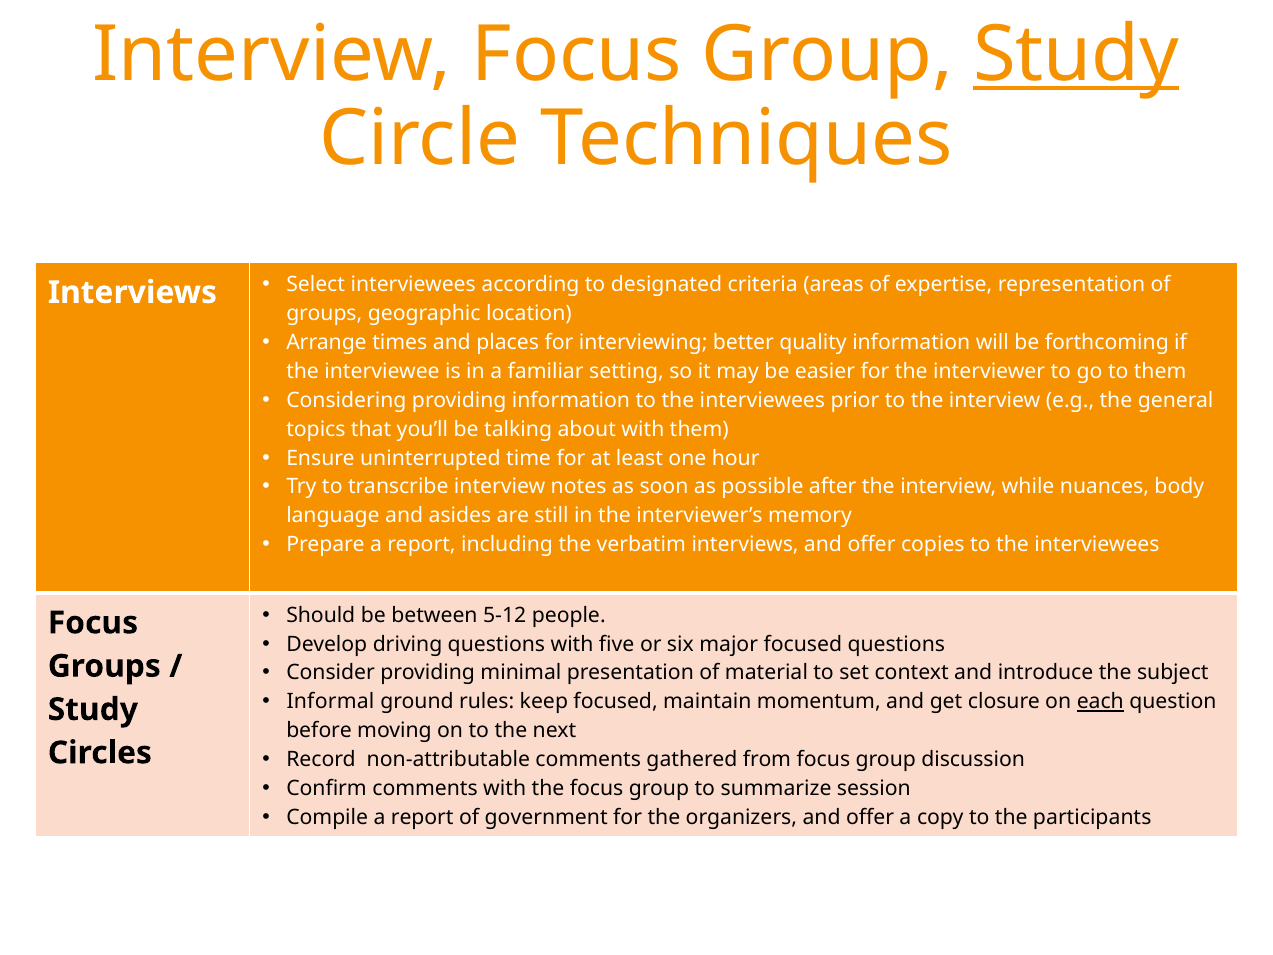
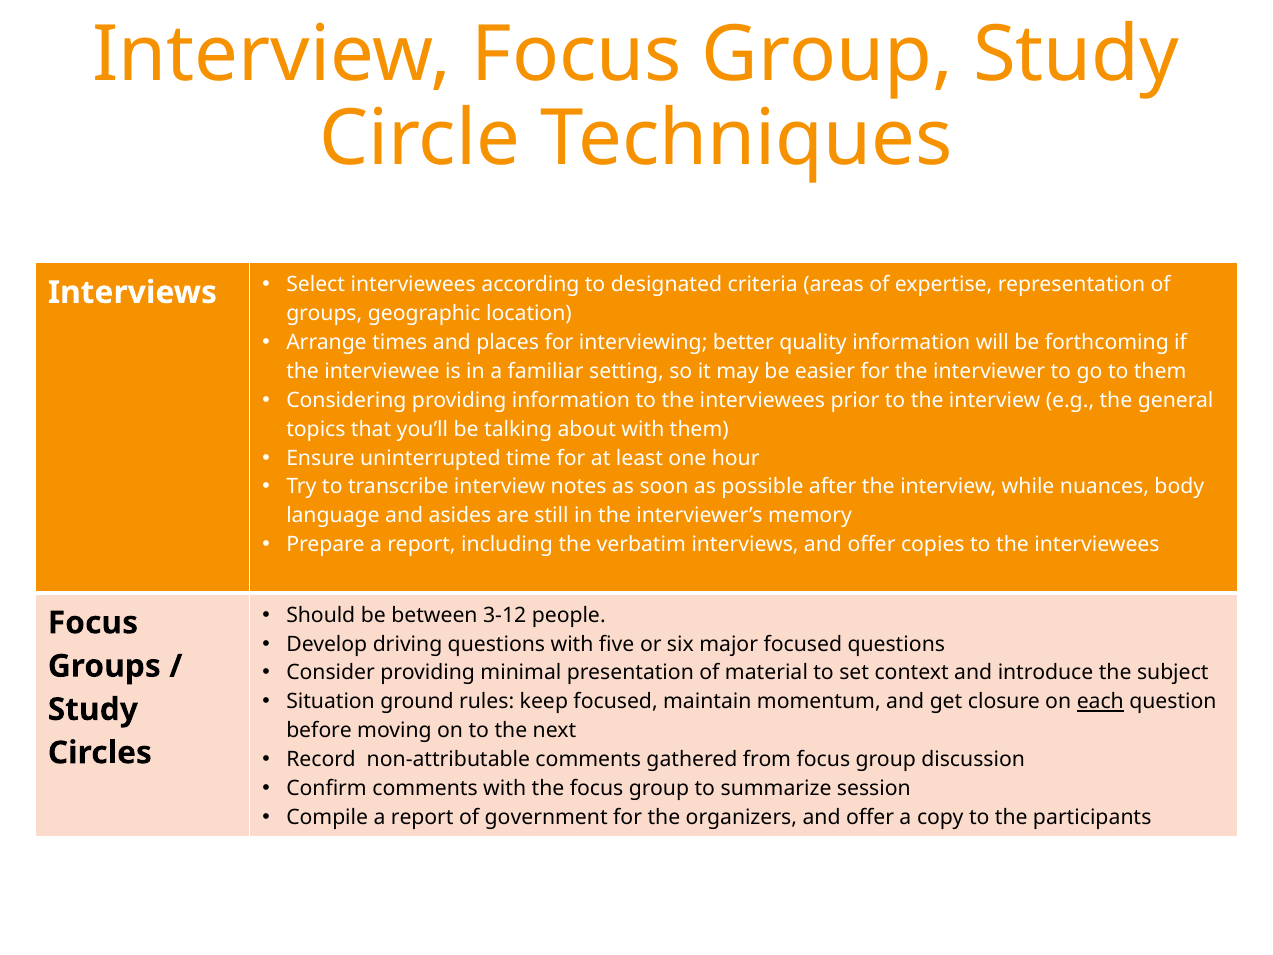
Study at (1076, 55) underline: present -> none
5-12: 5-12 -> 3-12
Informal: Informal -> Situation
